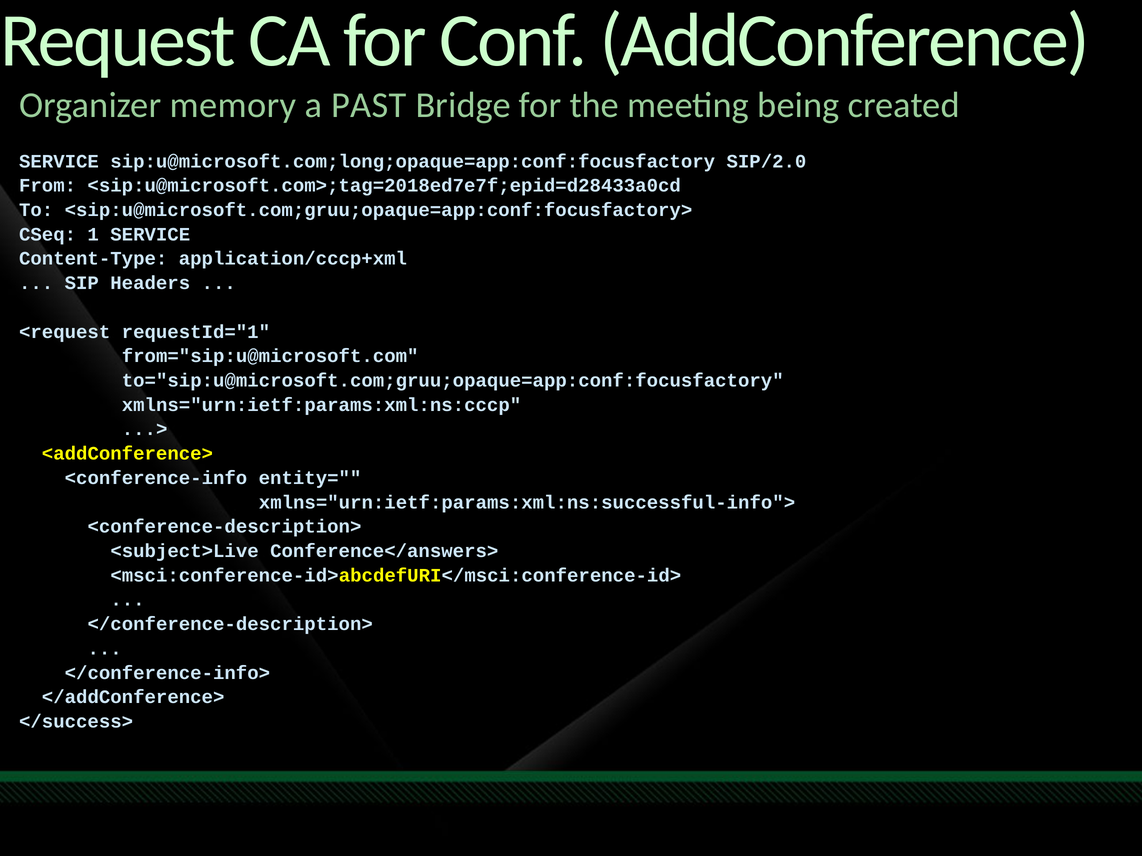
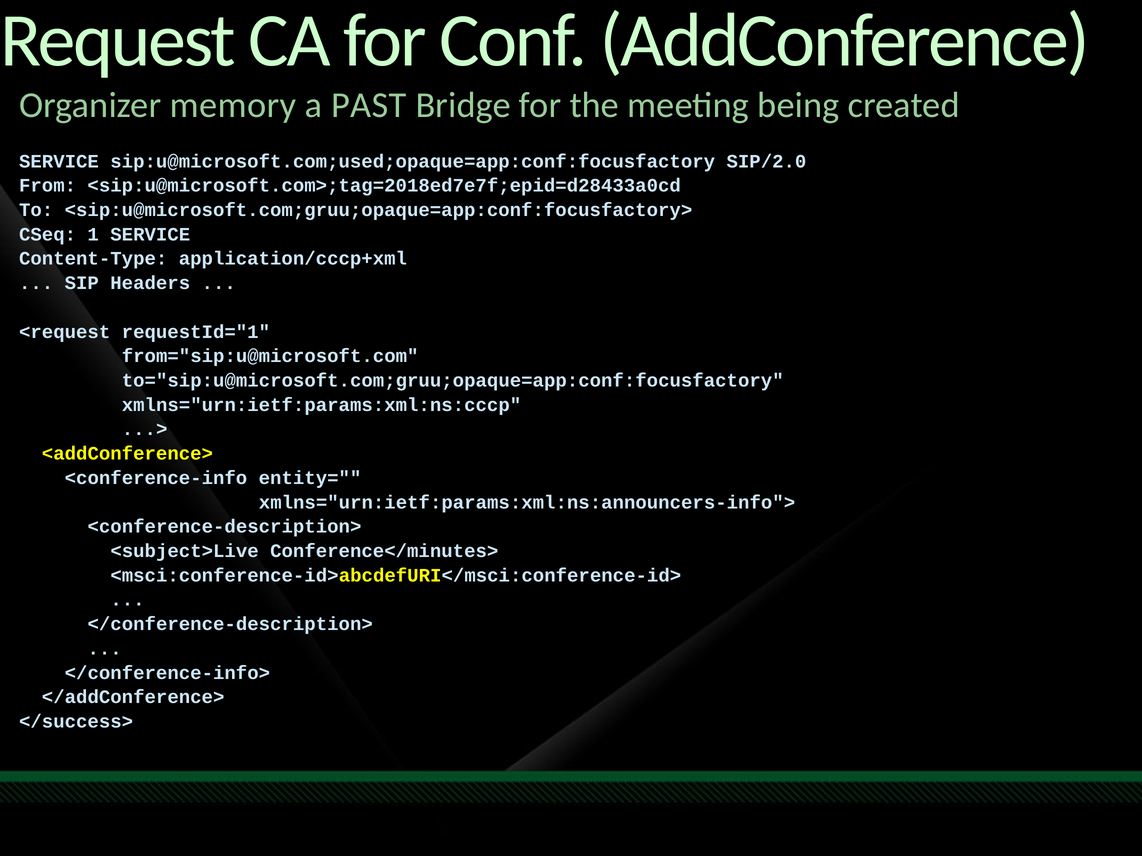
sip:u@microsoft.com;long;opaque=app:conf:focusfactory: sip:u@microsoft.com;long;opaque=app:conf:focusfactory -> sip:u@microsoft.com;used;opaque=app:conf:focusfactory
xmlns="urn:ietf:params:xml:ns:successful-info">: xmlns="urn:ietf:params:xml:ns:successful-info"> -> xmlns="urn:ietf:params:xml:ns:announcers-info">
Conference</answers>: Conference</answers> -> Conference</minutes>
